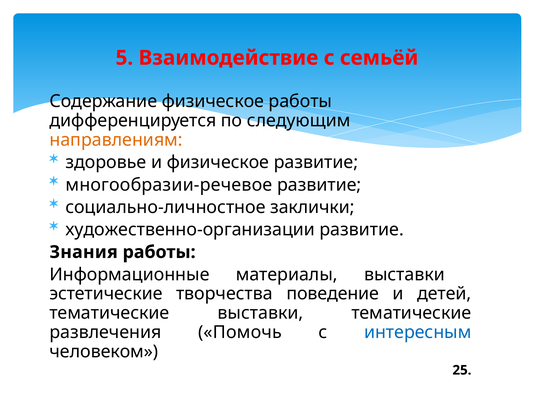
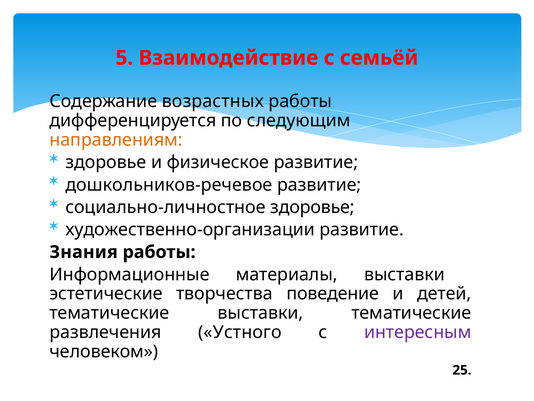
Содержание физическое: физическое -> возрастных
многообразии-речевое: многообразии-речевое -> дошкольников-речевое
социально-личностное заклички: заклички -> здоровье
Помочь: Помочь -> Устного
интересным colour: blue -> purple
